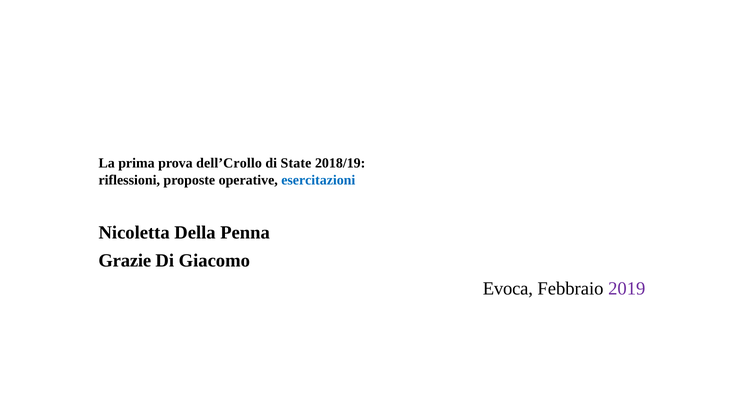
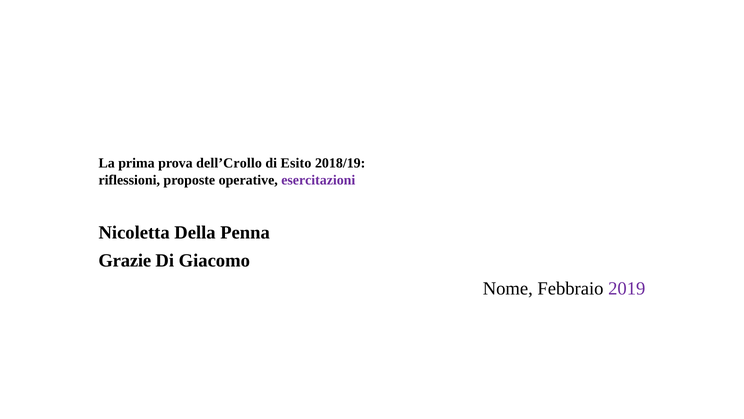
State: State -> Esito
esercitazioni colour: blue -> purple
Evoca: Evoca -> Nome
